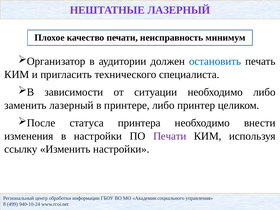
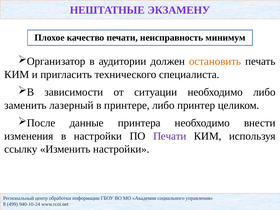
НЕШТАТНЫЕ ЛАЗЕРНЫЙ: ЛАЗЕРНЫЙ -> ЭКЗАМЕНУ
остановить colour: blue -> orange
статуса: статуса -> данные
